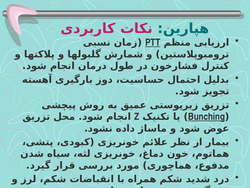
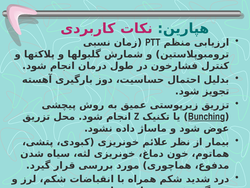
PTT underline: present -> none
